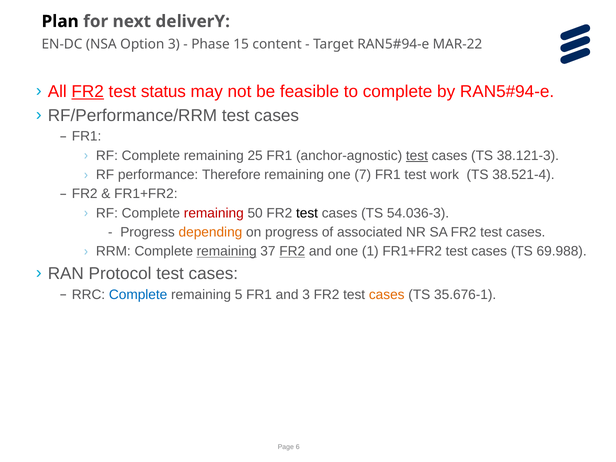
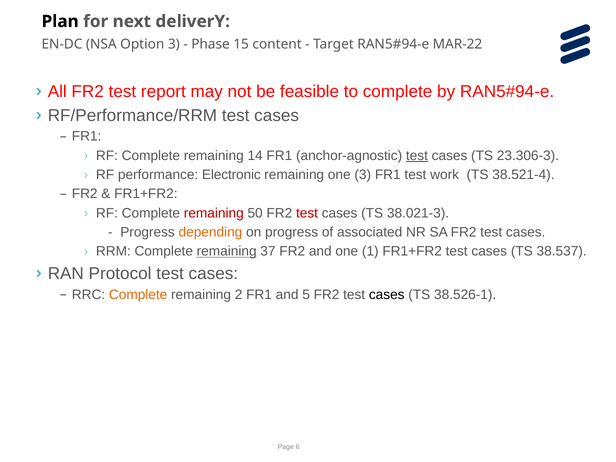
FR2 at (88, 91) underline: present -> none
status: status -> report
25: 25 -> 14
38.121-3: 38.121-3 -> 23.306-3
Therefore: Therefore -> Electronic
one 7: 7 -> 3
test at (307, 213) colour: black -> red
54.036-3: 54.036-3 -> 38.021-3
FR2 at (292, 251) underline: present -> none
69.988: 69.988 -> 38.537
Complete at (138, 294) colour: blue -> orange
5: 5 -> 2
and 3: 3 -> 5
cases at (387, 294) colour: orange -> black
35.676-1: 35.676-1 -> 38.526-1
